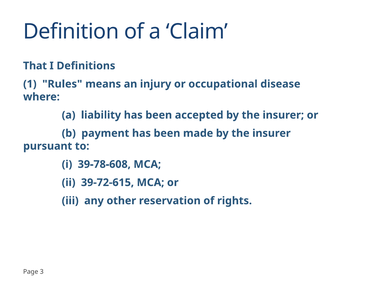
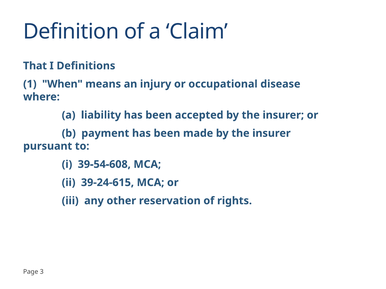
Rules: Rules -> When
39-78-608: 39-78-608 -> 39-54-608
39-72-615: 39-72-615 -> 39-24-615
